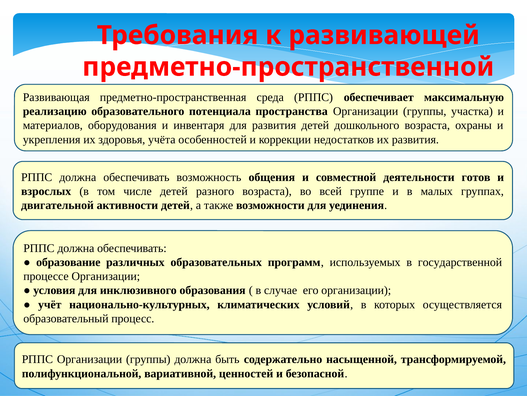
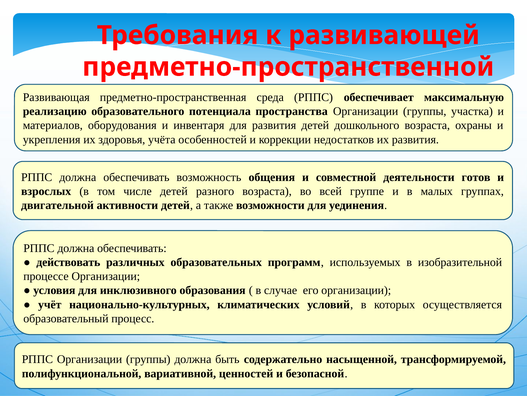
образование: образование -> действовать
государственной: государственной -> изобразительной
